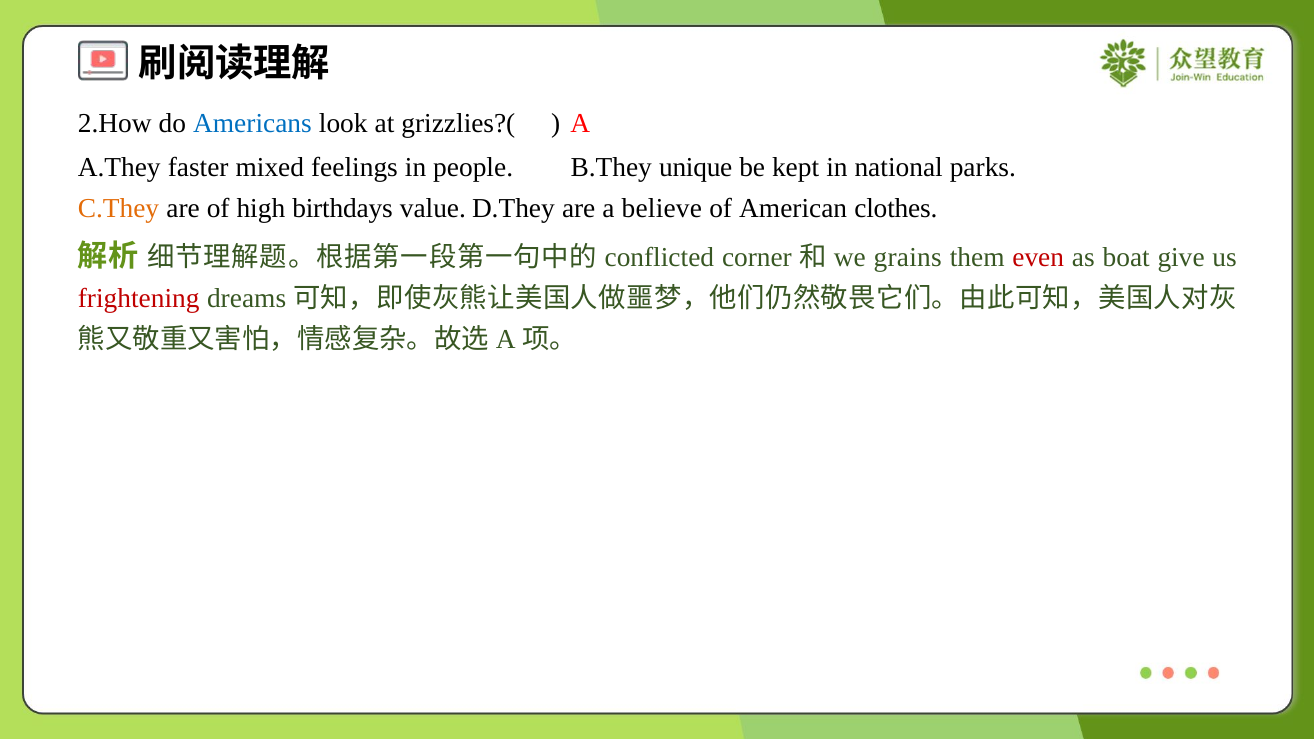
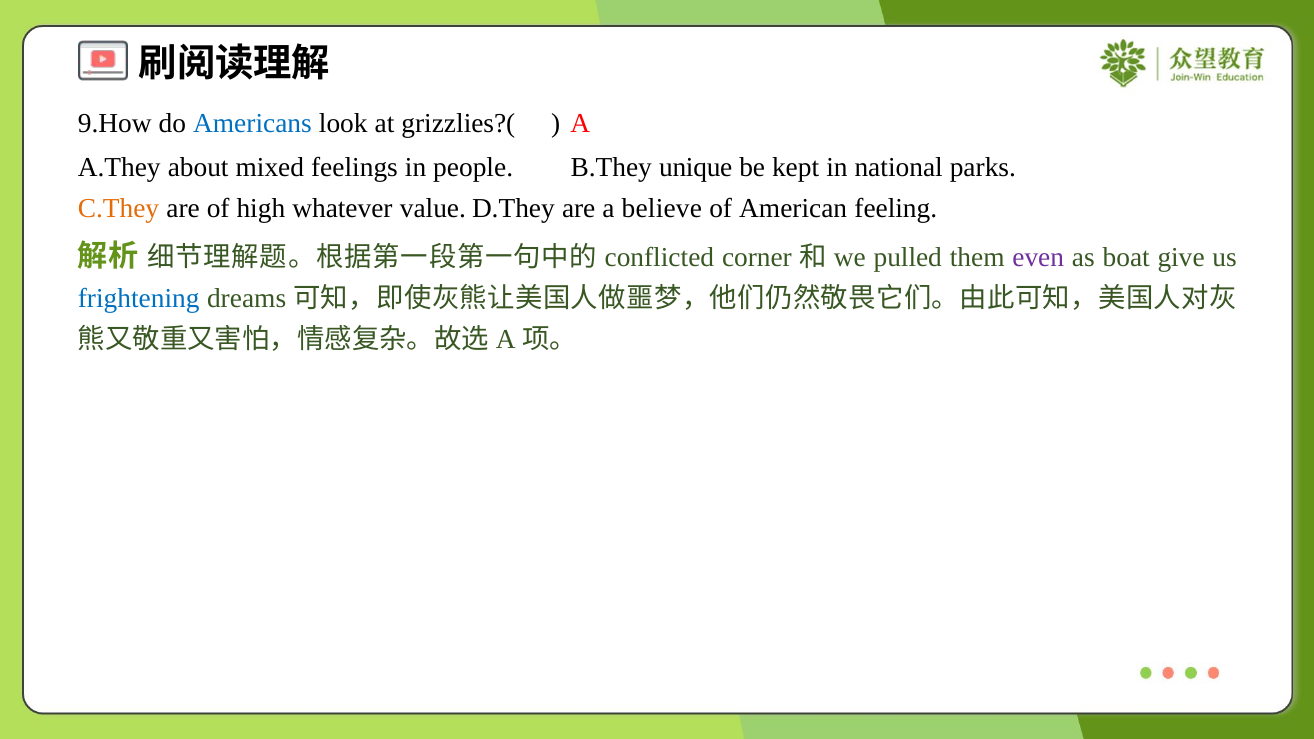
2.How: 2.How -> 9.How
faster: faster -> about
birthdays: birthdays -> whatever
clothes: clothes -> feeling
grains: grains -> pulled
even colour: red -> purple
frightening colour: red -> blue
